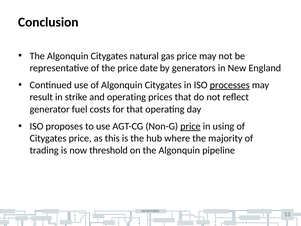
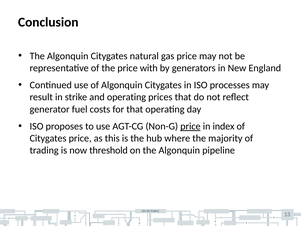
date: date -> with
processes underline: present -> none
using: using -> index
